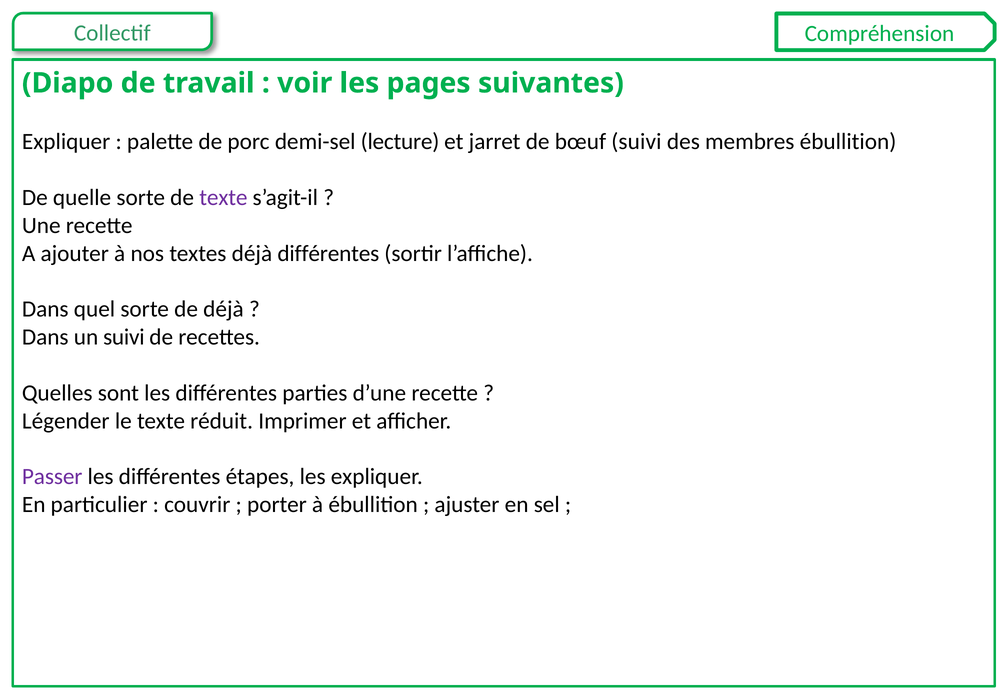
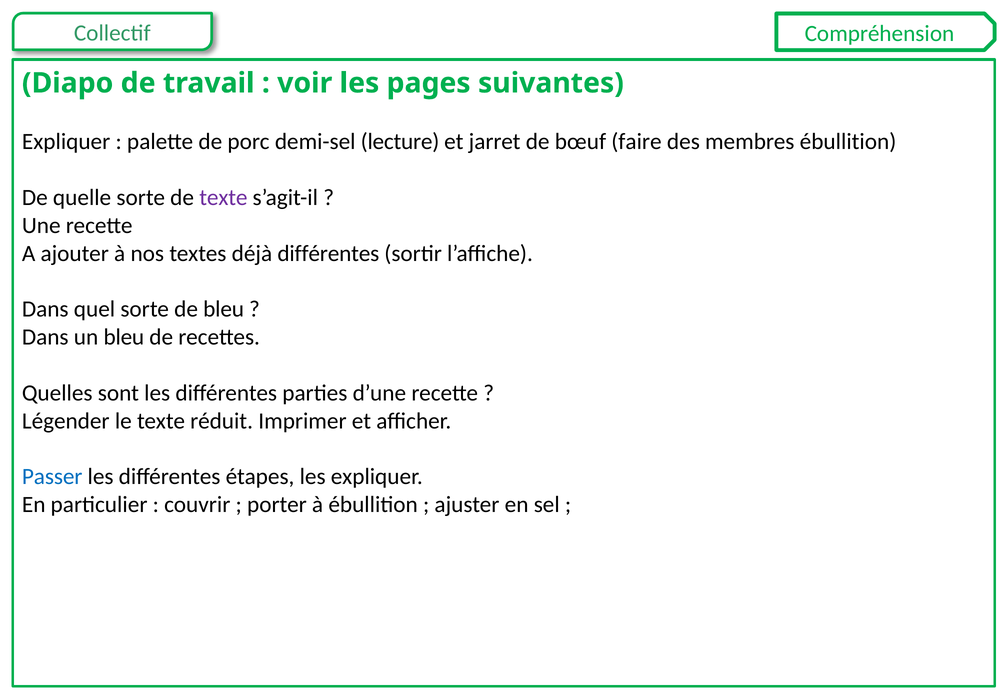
bœuf suivi: suivi -> faire
de déjà: déjà -> bleu
un suivi: suivi -> bleu
Passer colour: purple -> blue
